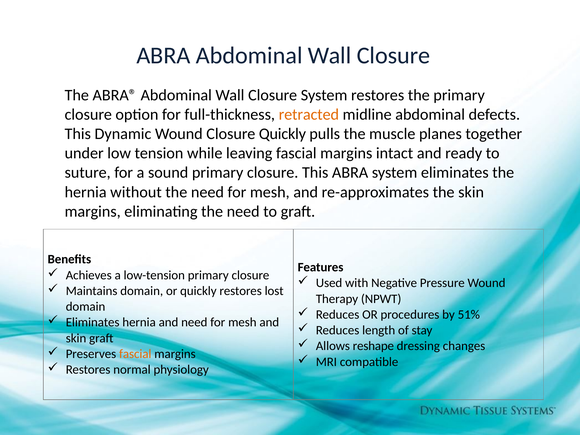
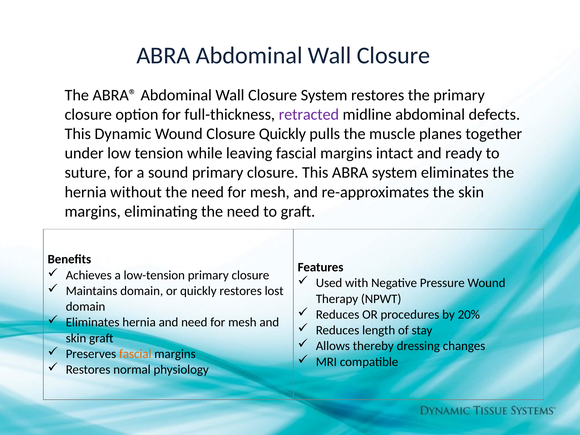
retracted colour: orange -> purple
51%: 51% -> 20%
reshape: reshape -> thereby
